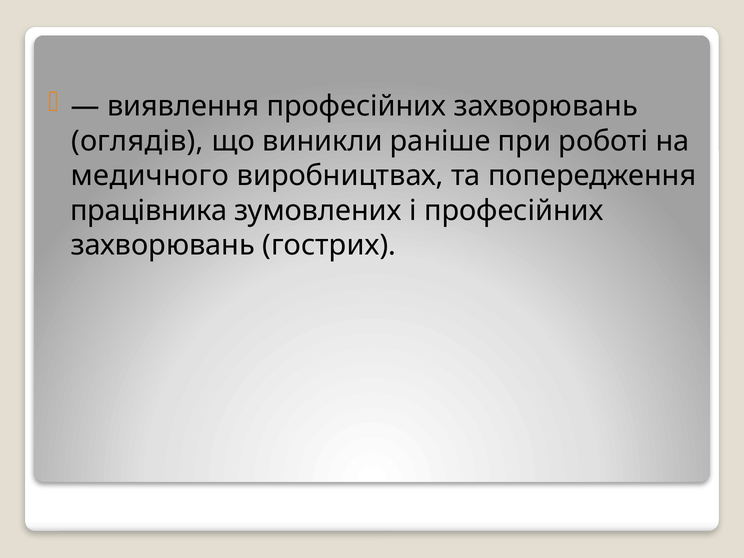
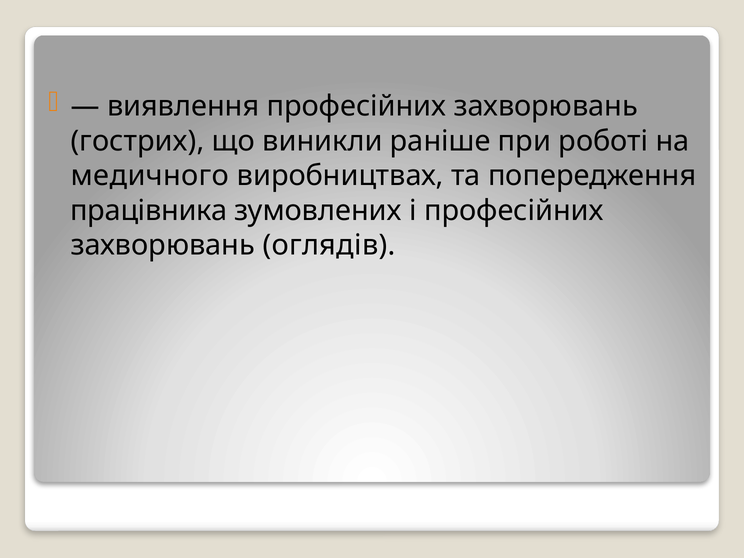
оглядів: оглядів -> гострих
гострих: гострих -> оглядів
